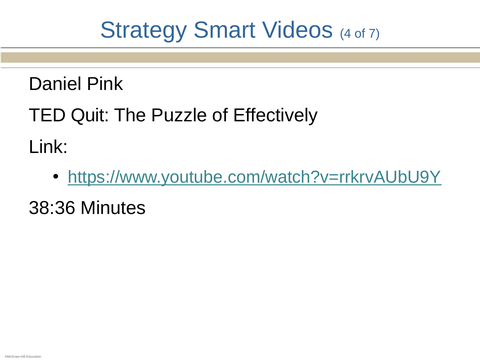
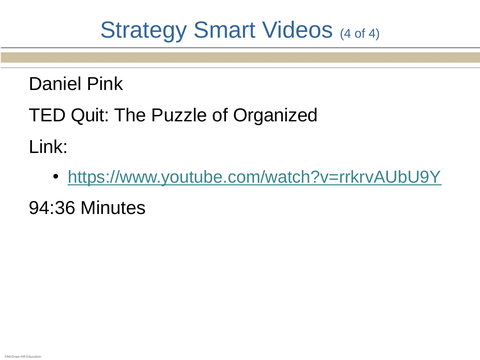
of 7: 7 -> 4
Effectively: Effectively -> Organized
38:36: 38:36 -> 94:36
